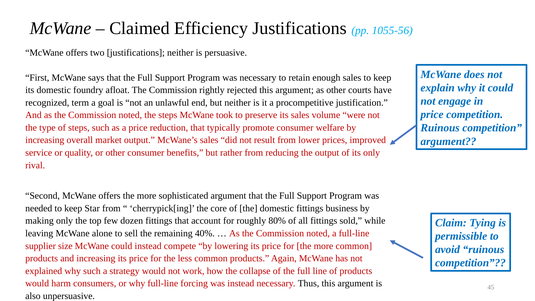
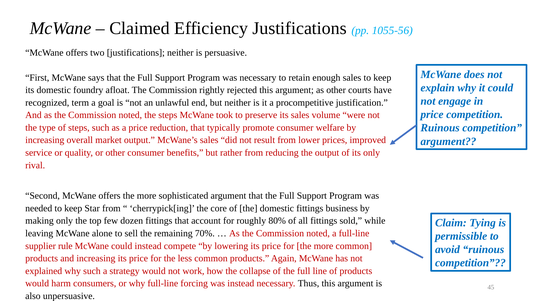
40%: 40% -> 70%
size: size -> rule
